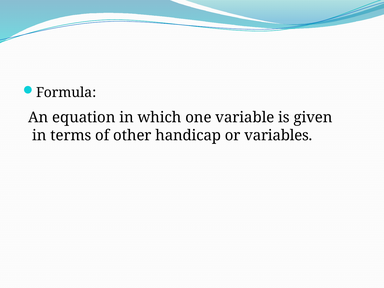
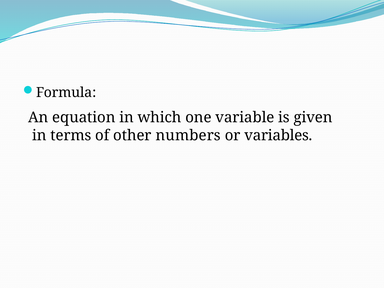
handicap: handicap -> numbers
